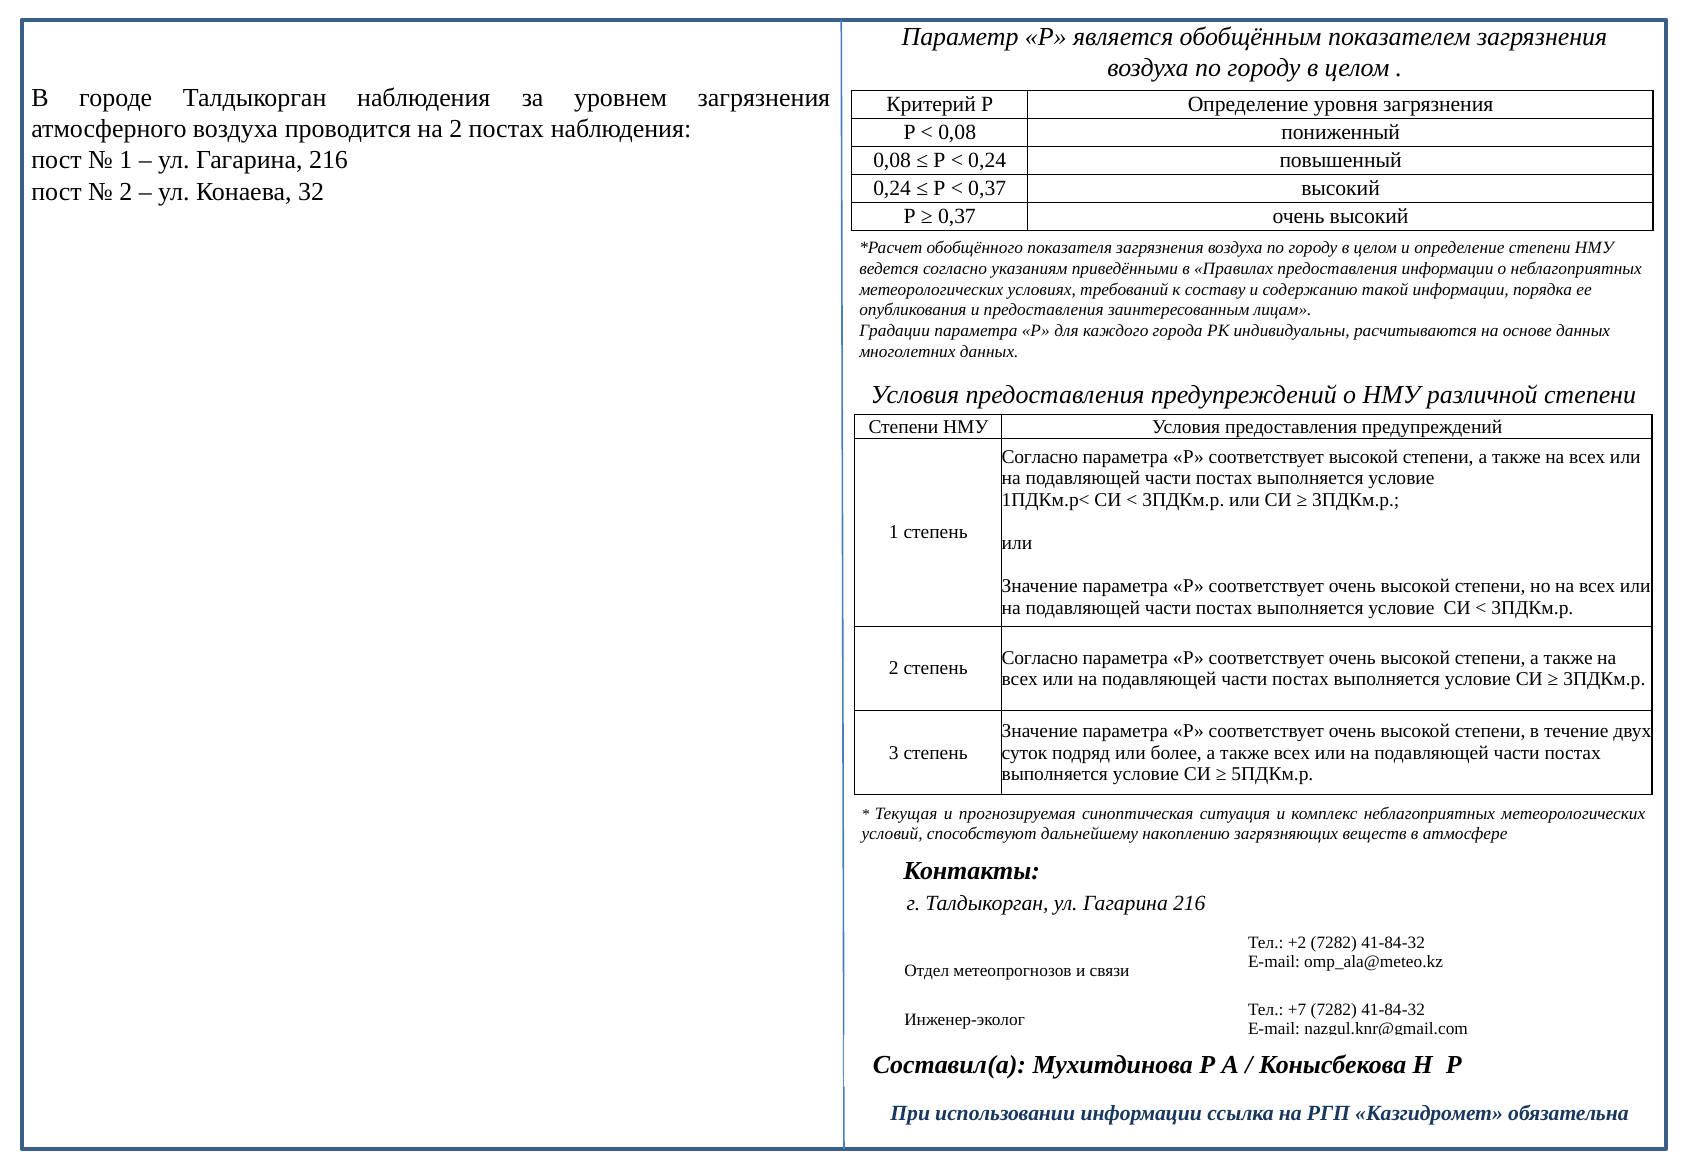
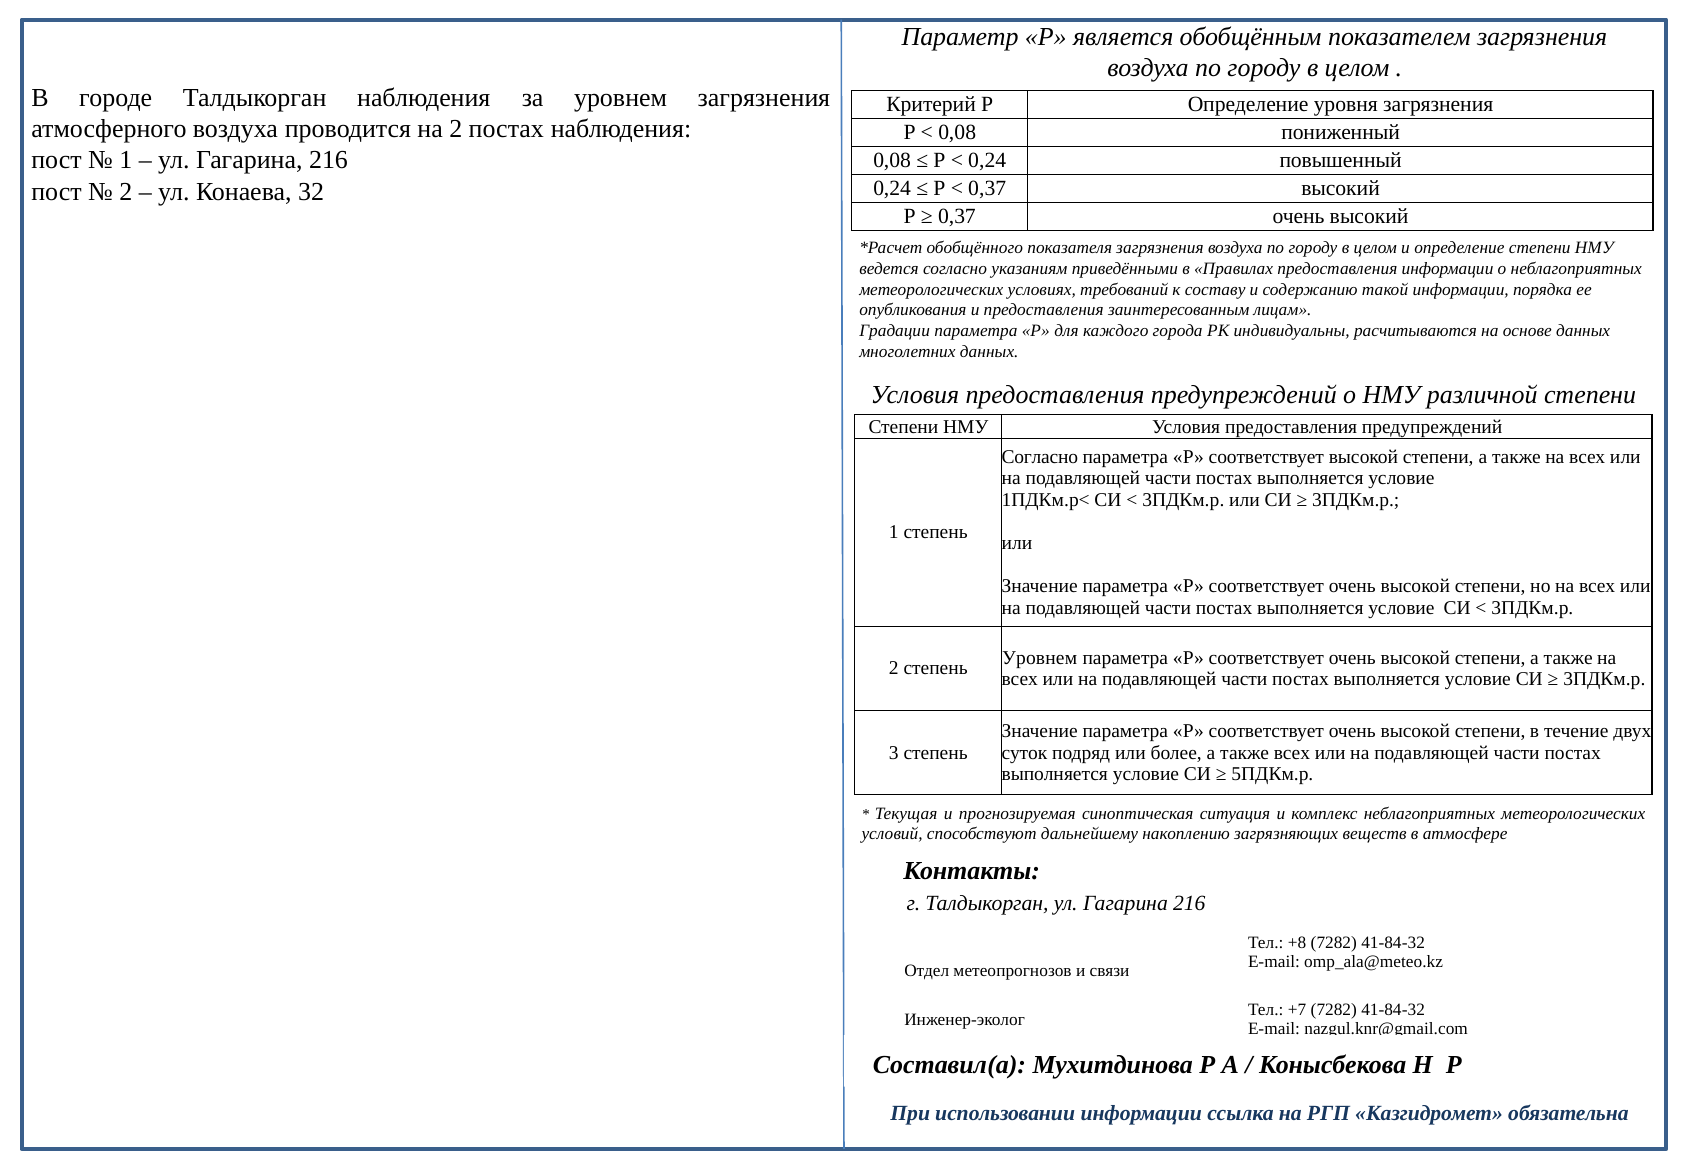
Согласно at (1040, 657): Согласно -> Уровнем
+2: +2 -> +8
